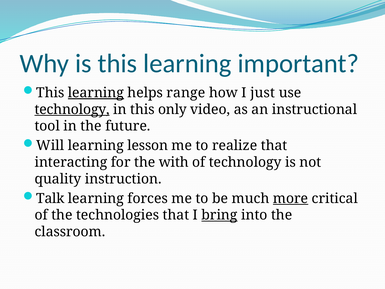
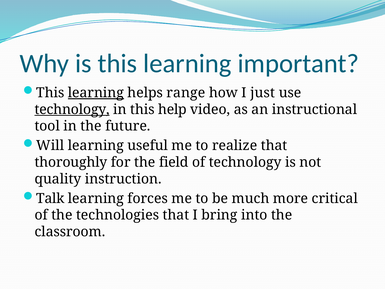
only: only -> help
lesson: lesson -> useful
interacting: interacting -> thoroughly
with: with -> field
more underline: present -> none
bring underline: present -> none
